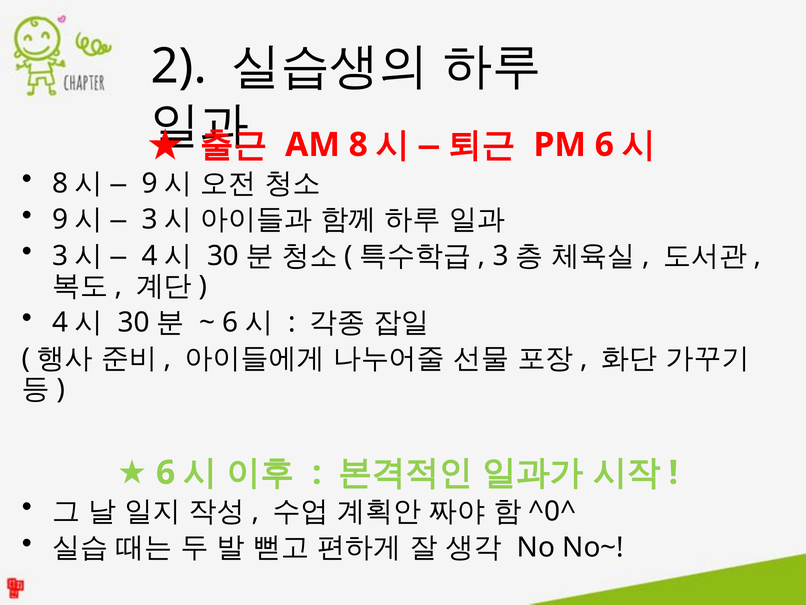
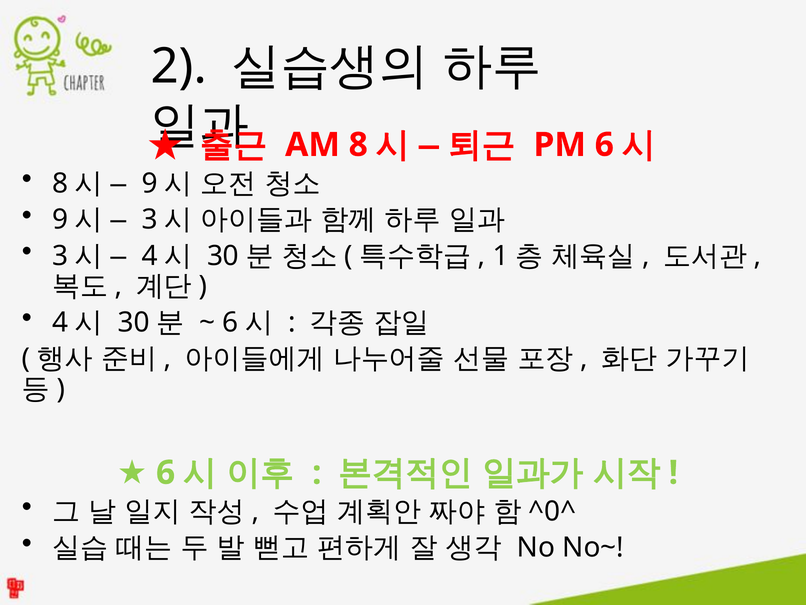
3 at (501, 256): 3 -> 1
